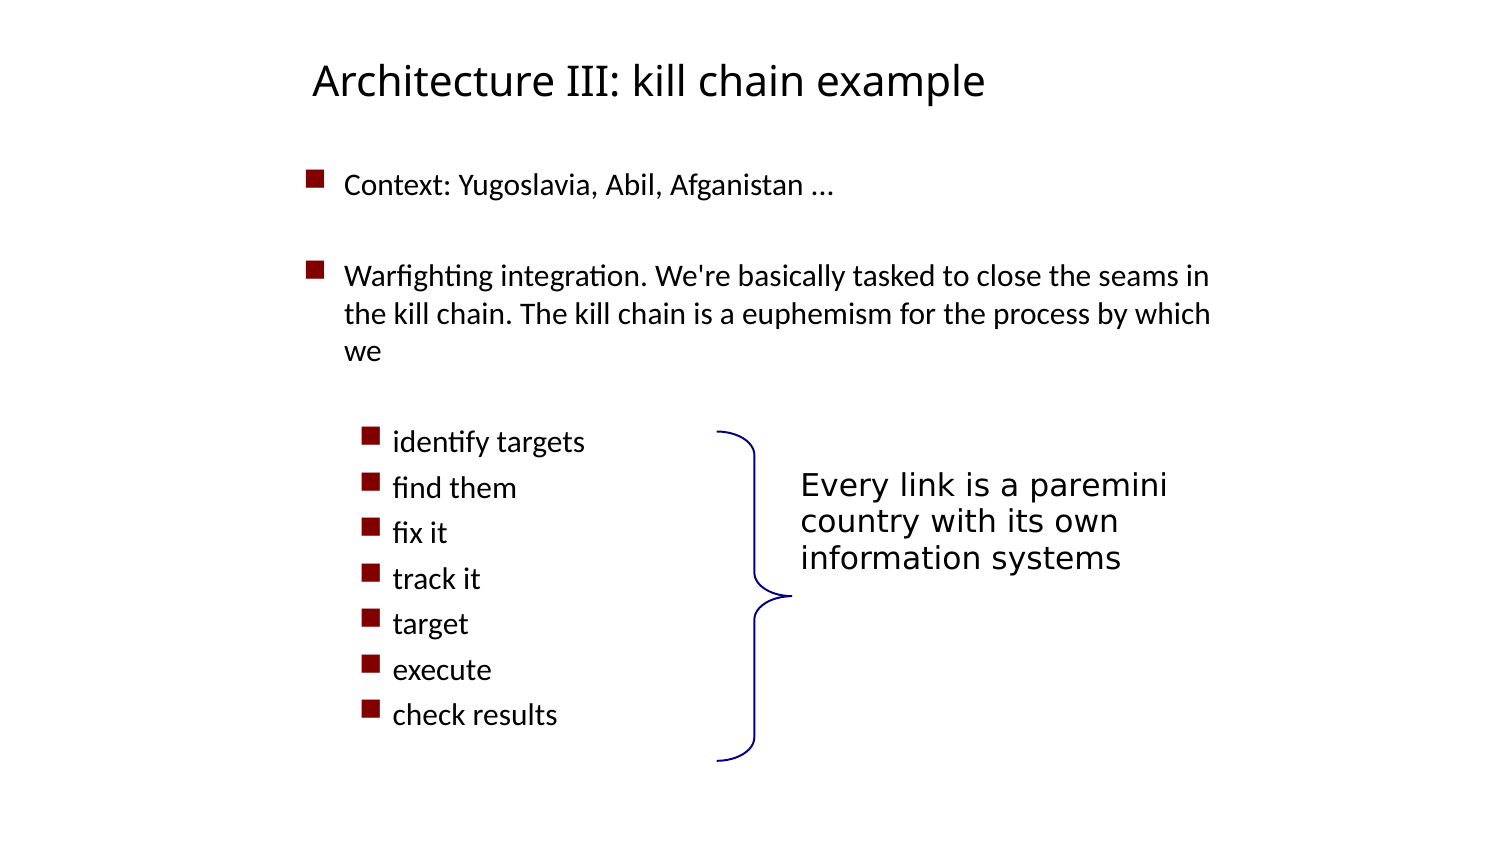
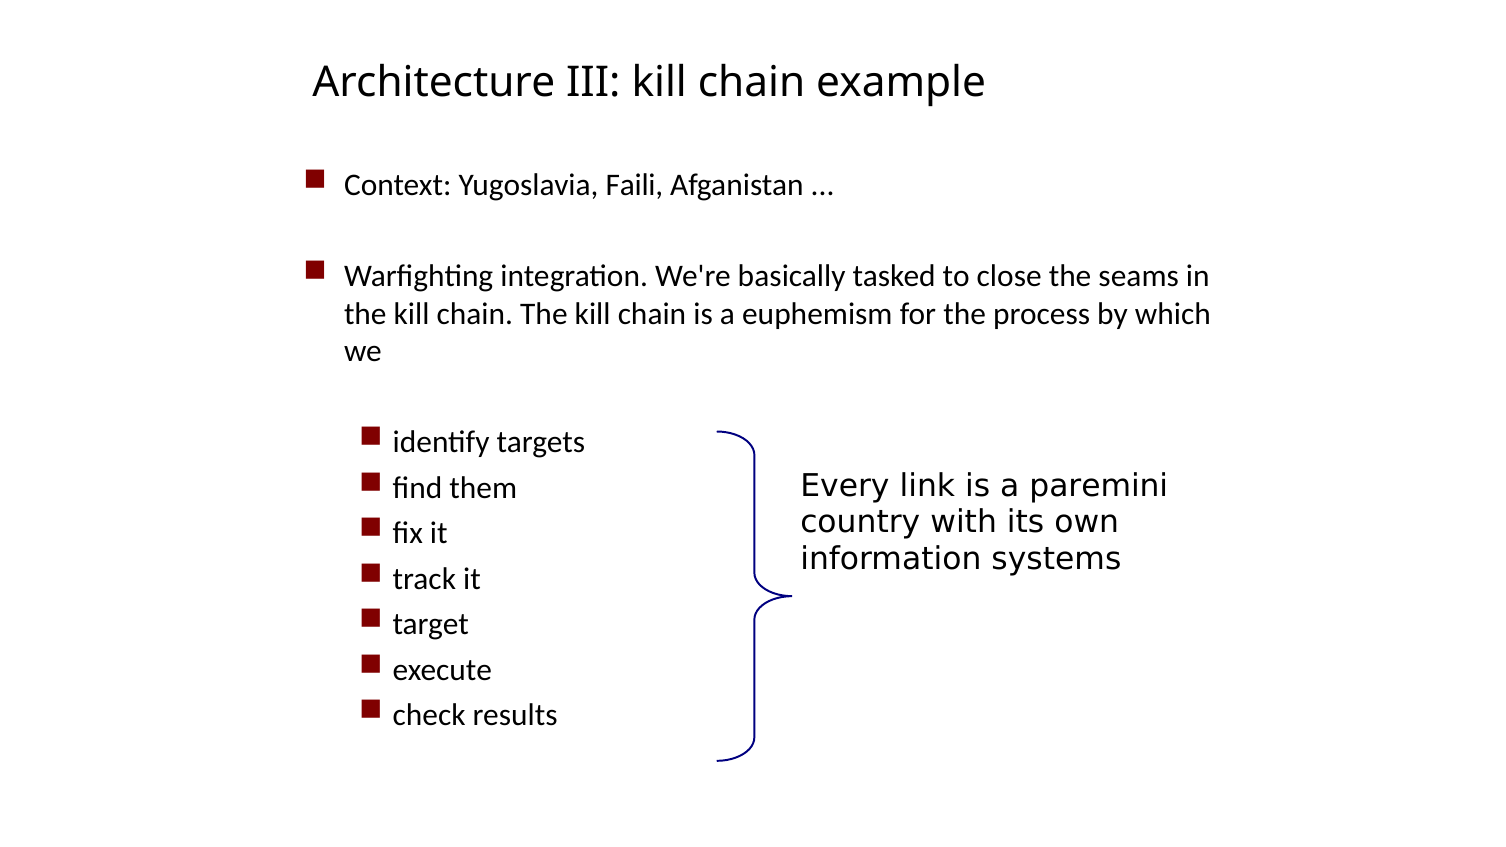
Abil: Abil -> Faili
